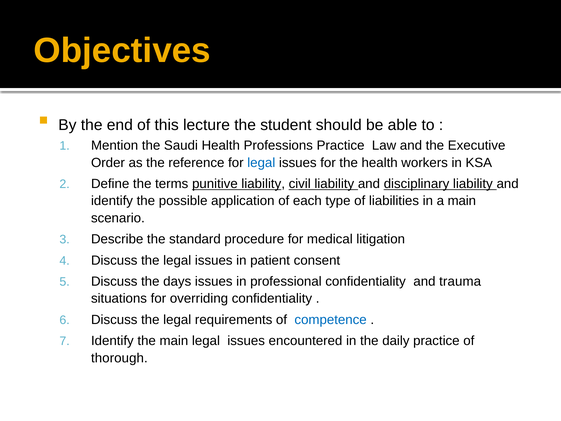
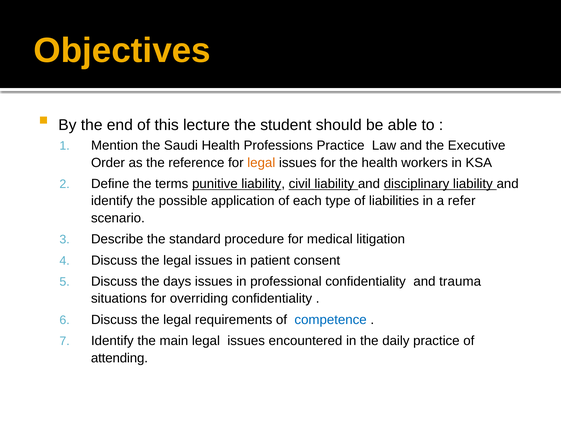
legal at (261, 163) colour: blue -> orange
a main: main -> refer
thorough: thorough -> attending
